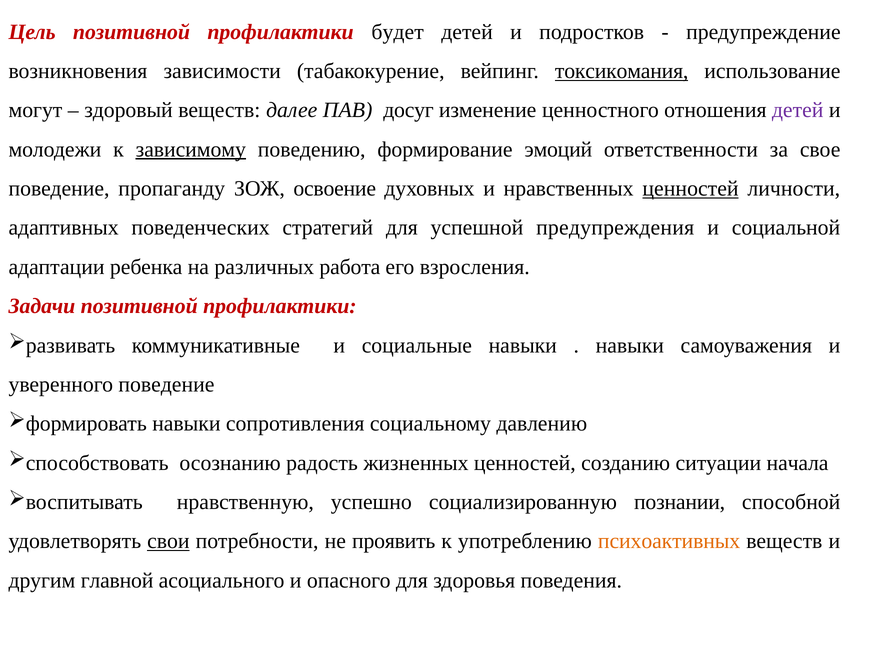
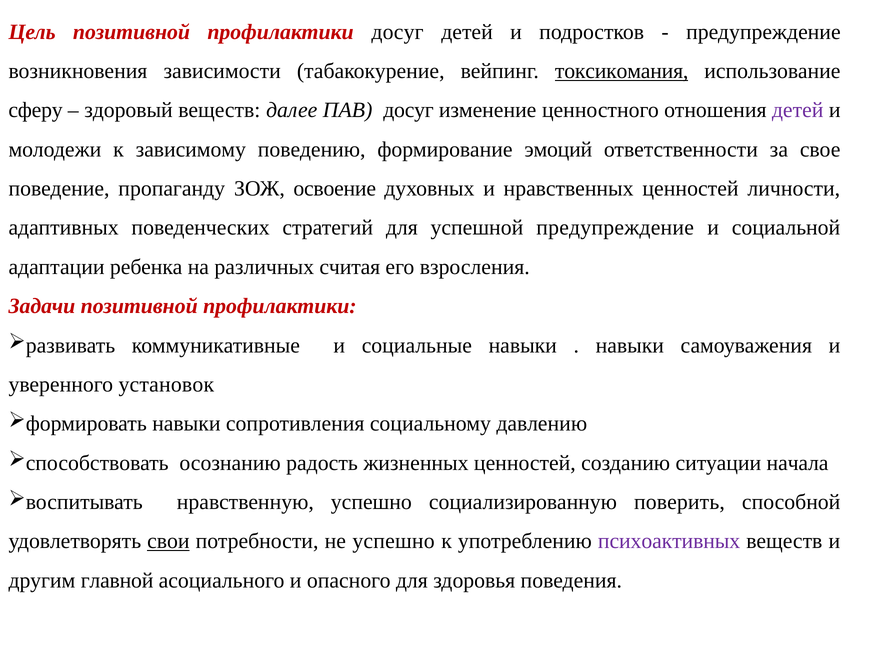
профилактики будет: будет -> досуг
могут: могут -> сферу
зависимому underline: present -> none
ценностей at (691, 188) underline: present -> none
успешной предупреждения: предупреждения -> предупреждение
работа: работа -> считая
уверенного поведение: поведение -> установок
познании: познании -> поверить
не проявить: проявить -> успешно
психоактивных colour: orange -> purple
